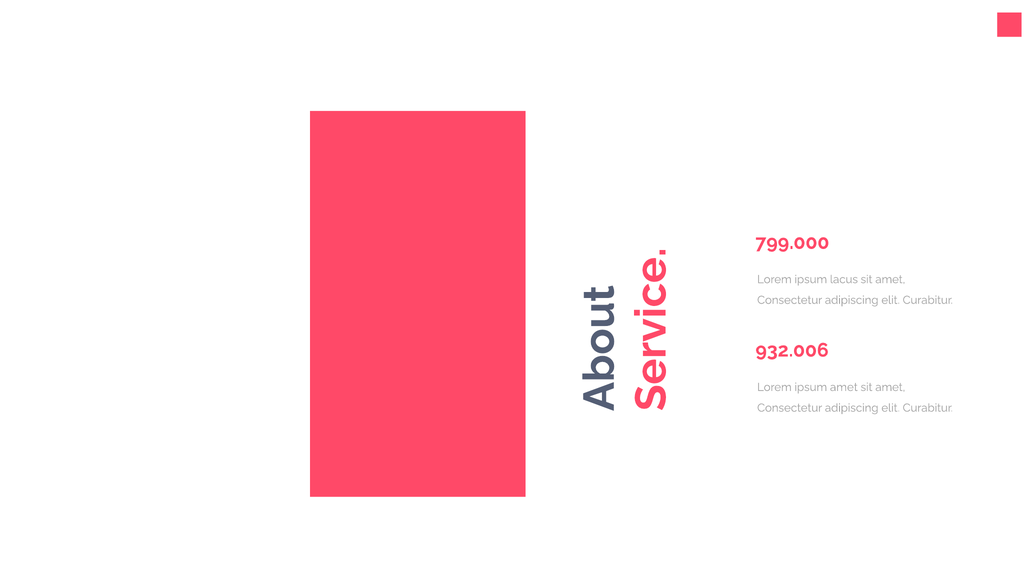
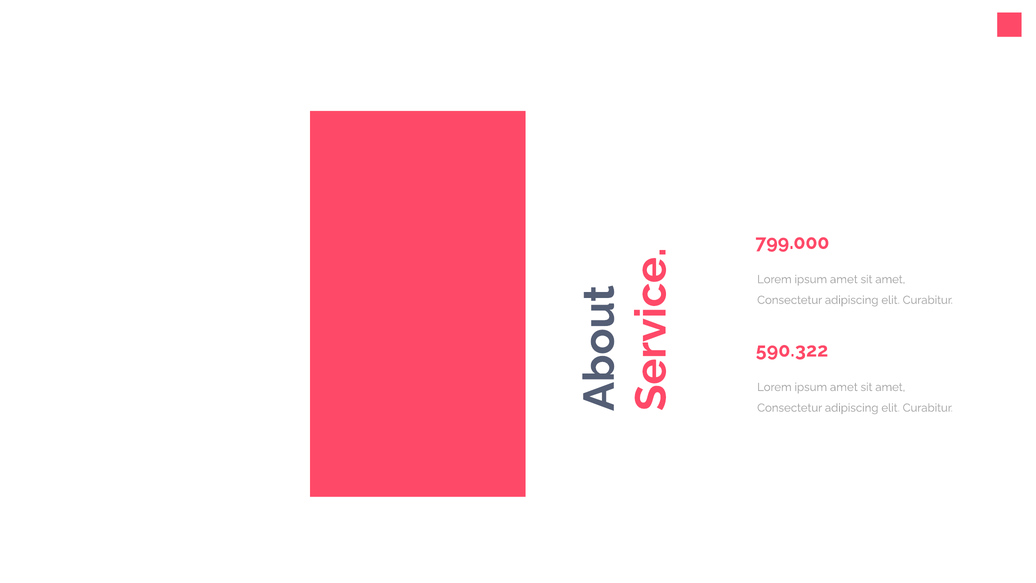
lacus at (844, 279): lacus -> amet
932.006: 932.006 -> 590.322
